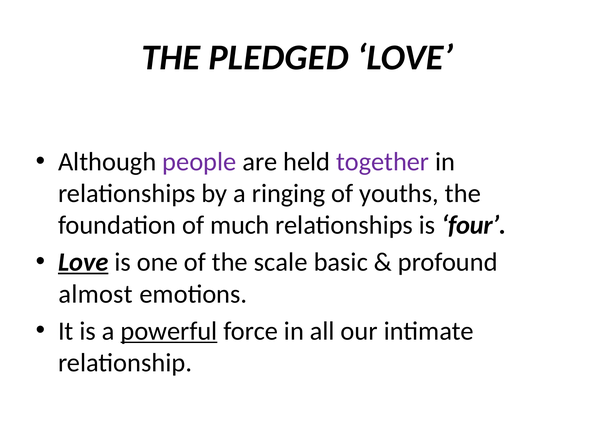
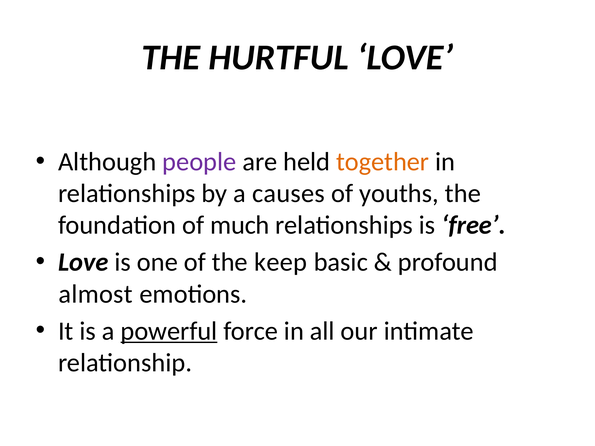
PLEDGED: PLEDGED -> HURTFUL
together colour: purple -> orange
ringing: ringing -> causes
four: four -> free
Love at (83, 262) underline: present -> none
scale: scale -> keep
